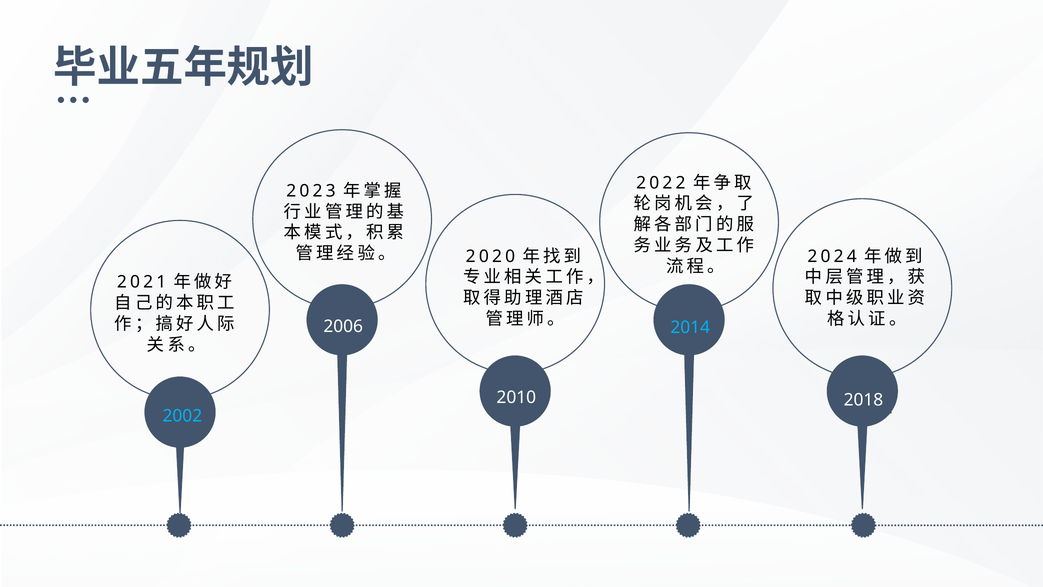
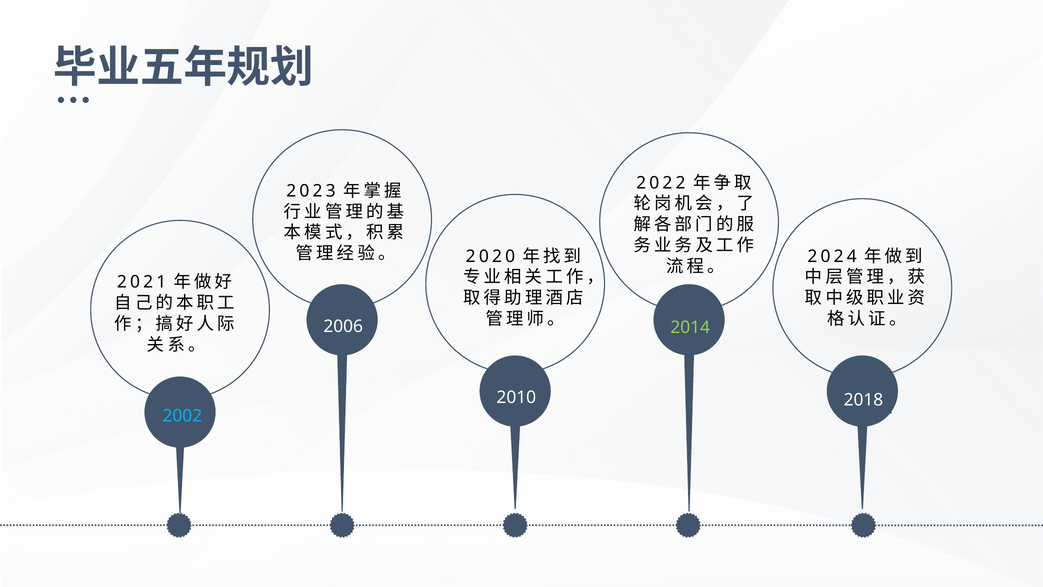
2014 colour: light blue -> light green
